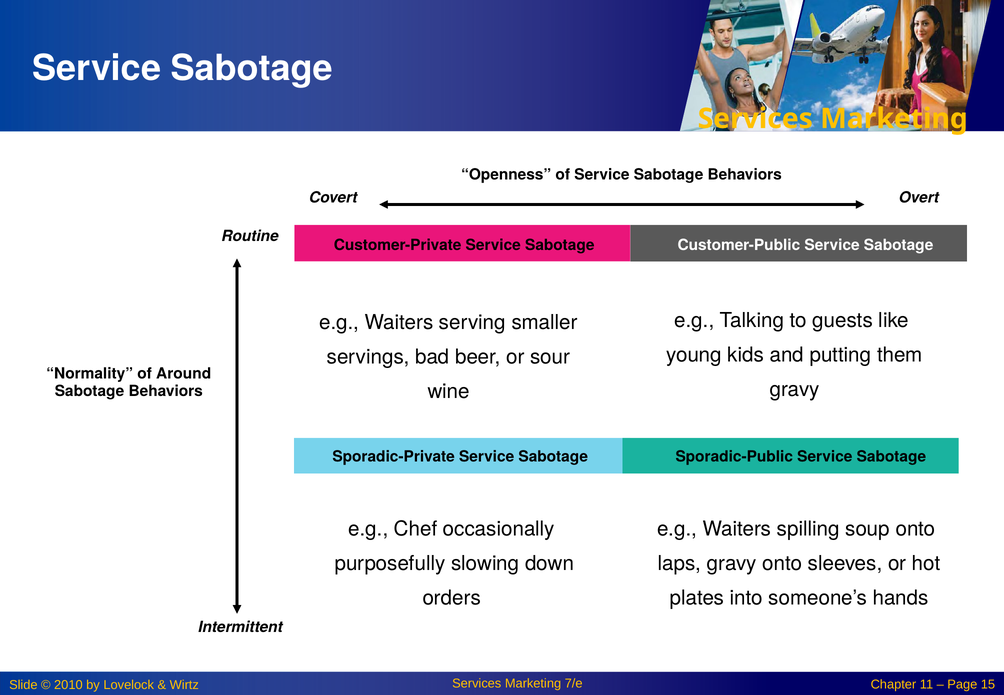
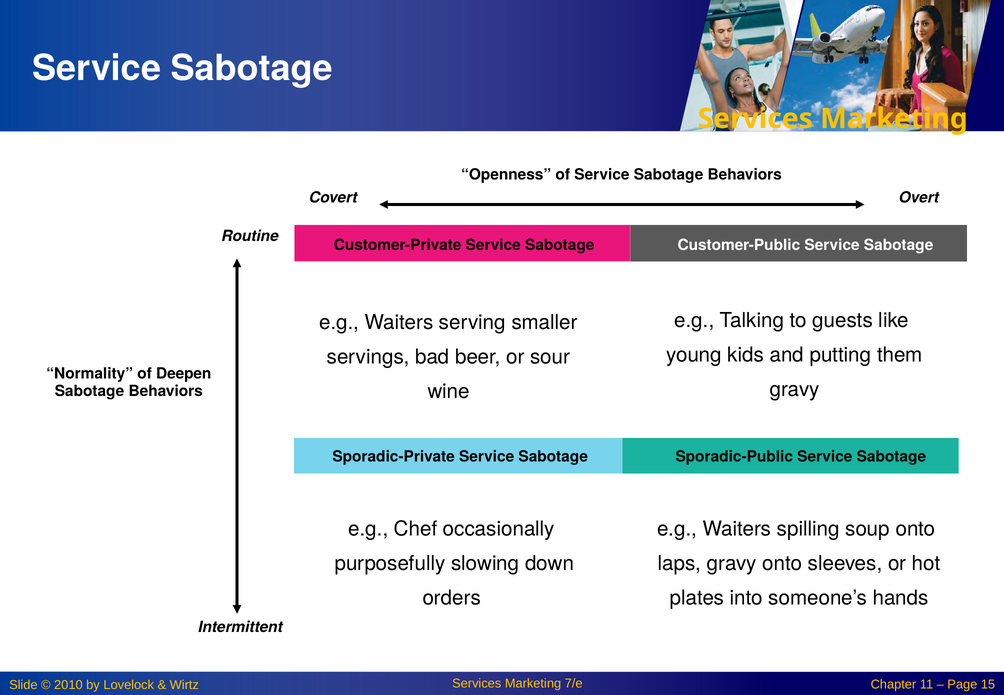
Around: Around -> Deepen
